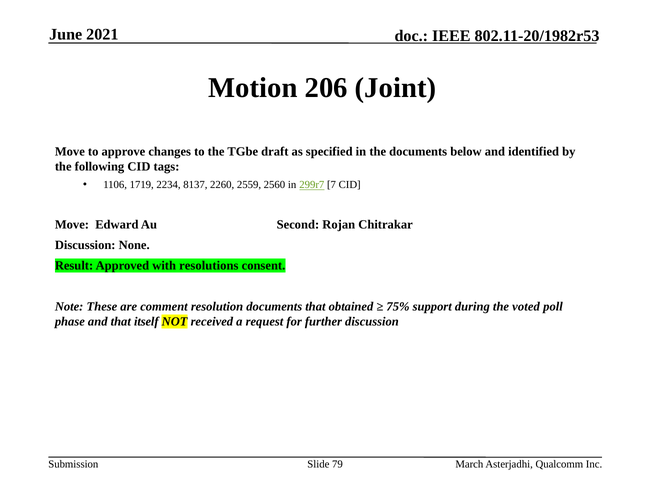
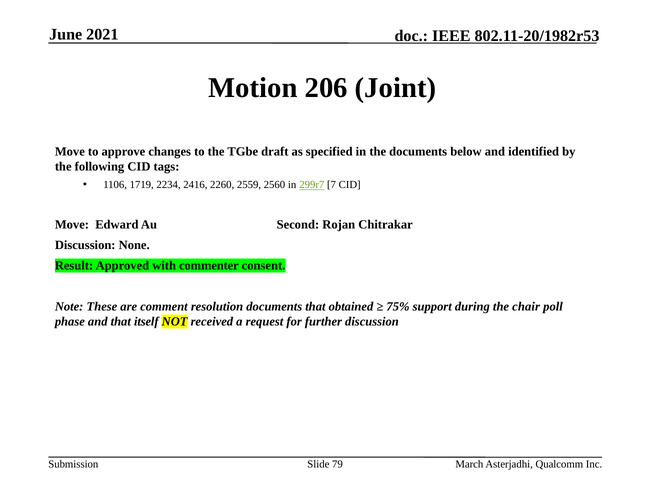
8137: 8137 -> 2416
resolutions: resolutions -> commenter
voted: voted -> chair
